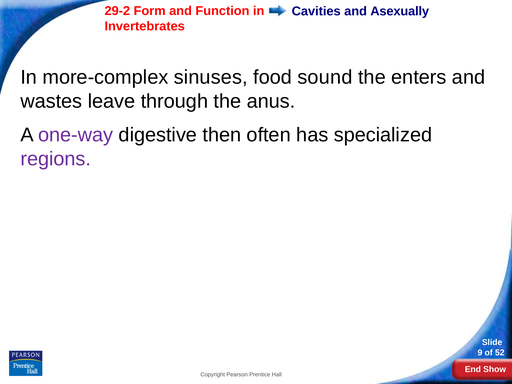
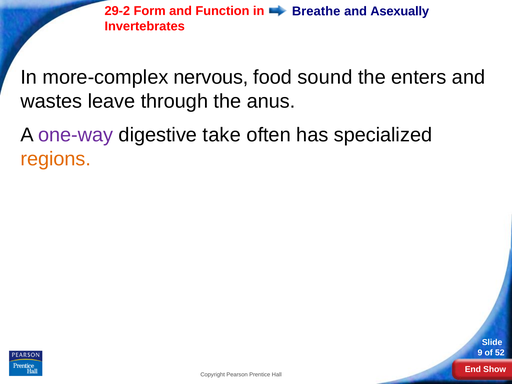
Cavities: Cavities -> Breathe
sinuses: sinuses -> nervous
then: then -> take
regions colour: purple -> orange
